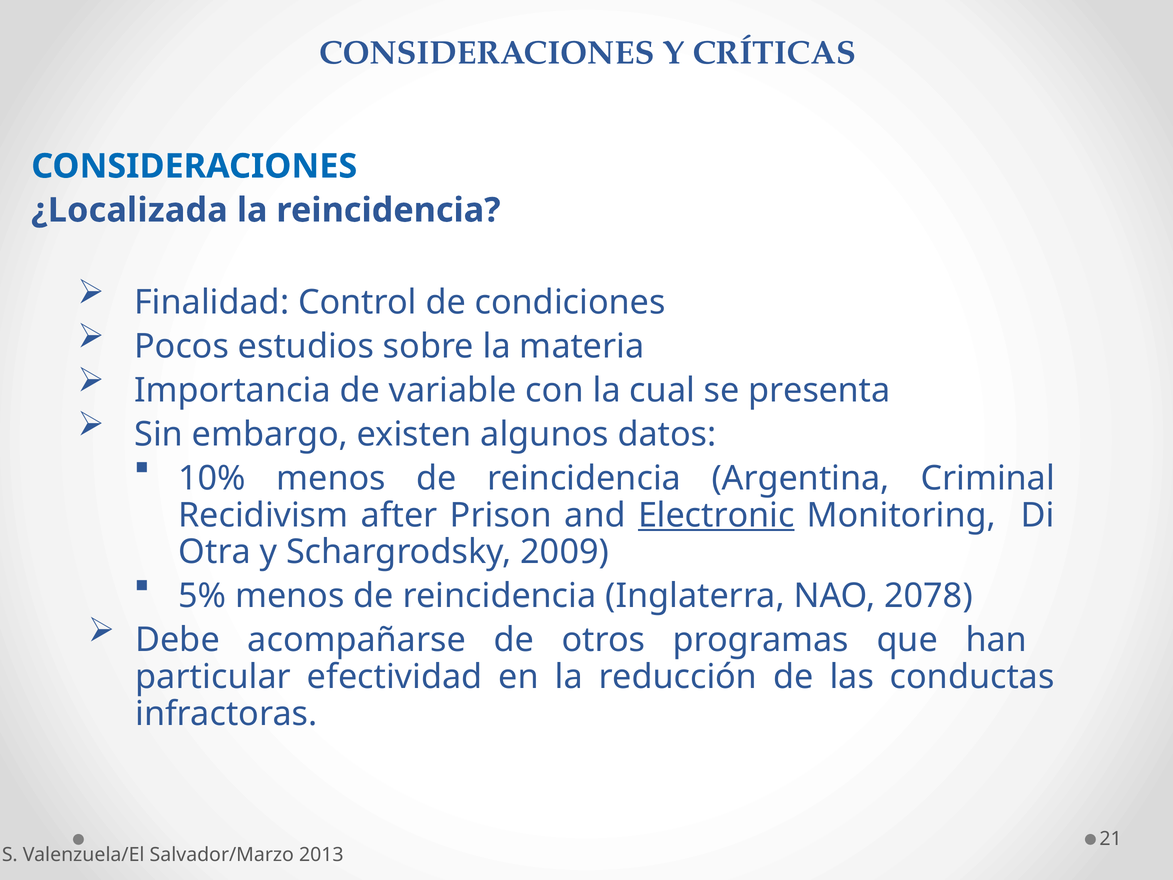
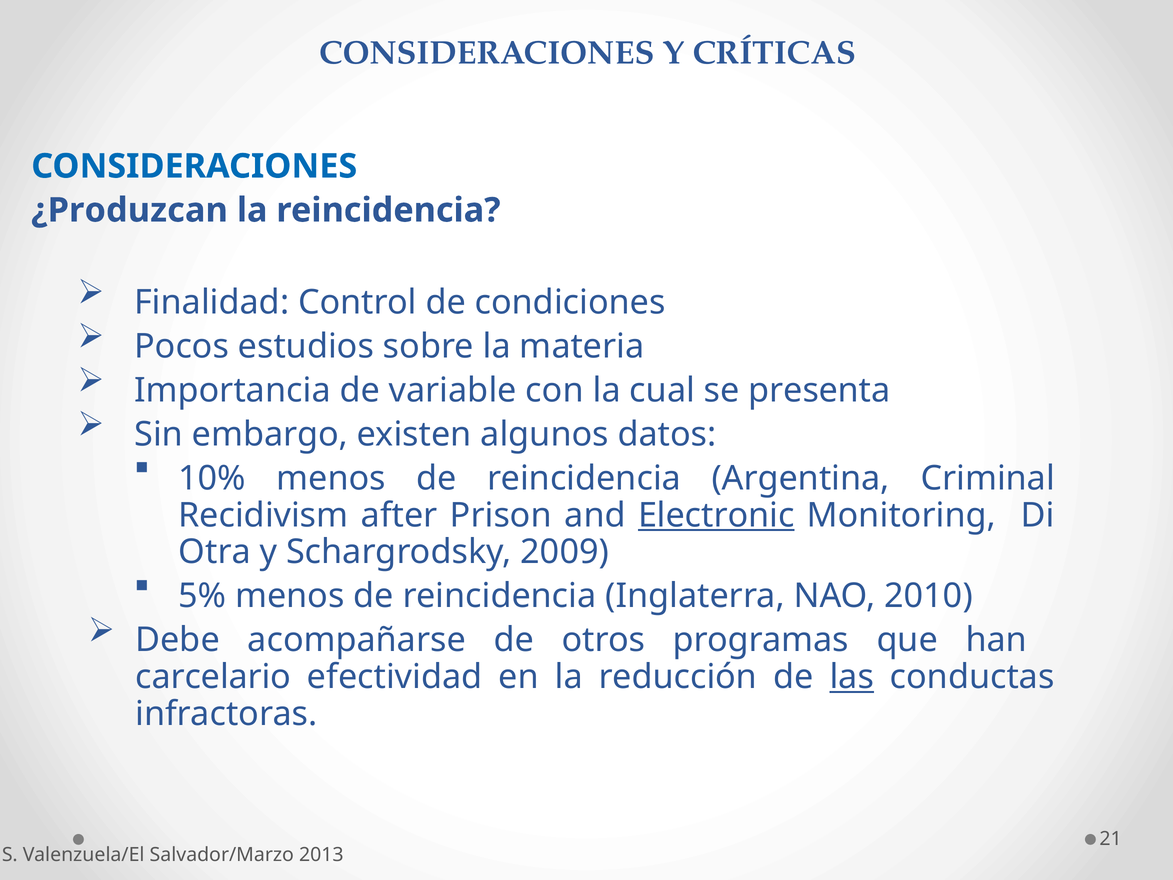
¿Localizada: ¿Localizada -> ¿Produzcan
2078: 2078 -> 2010
particular: particular -> carcelario
las underline: none -> present
